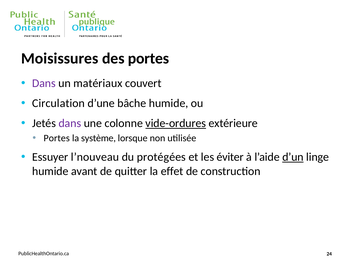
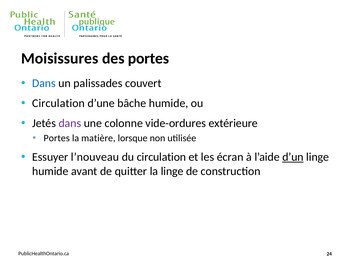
Dans at (44, 83) colour: purple -> blue
matériaux: matériaux -> palissades
vide-ordures underline: present -> none
système: système -> matière
du protégées: protégées -> circulation
éviter: éviter -> écran
la effet: effet -> linge
